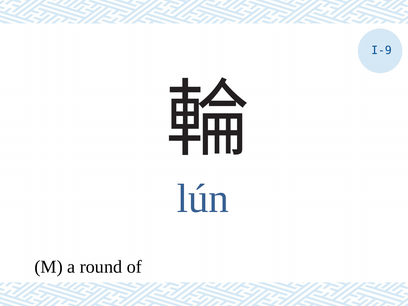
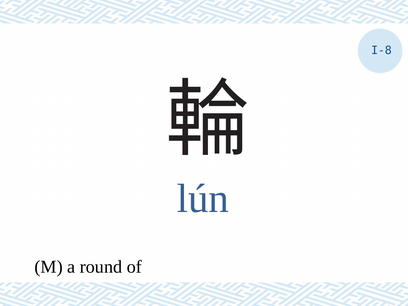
I-9: I-9 -> I-8
